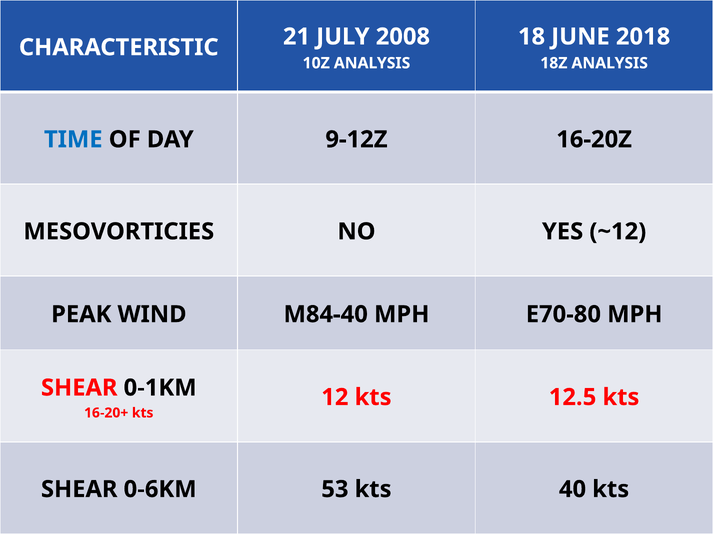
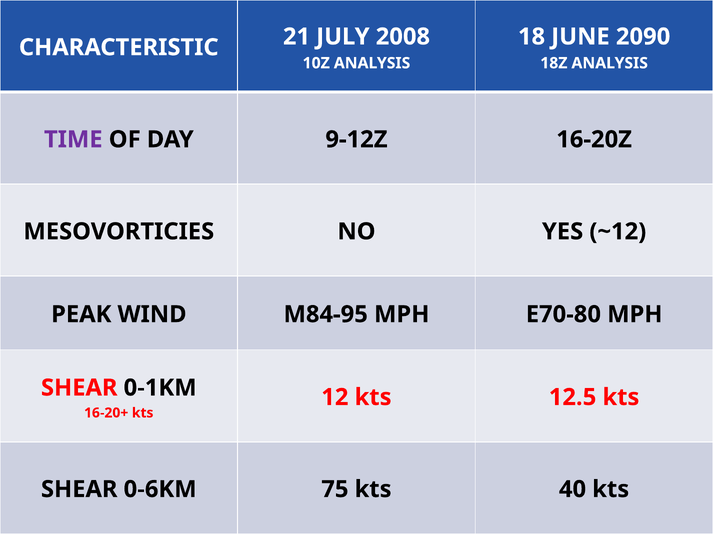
2018: 2018 -> 2090
TIME colour: blue -> purple
M84-40: M84-40 -> M84-95
53: 53 -> 75
